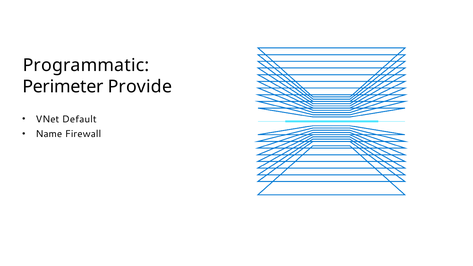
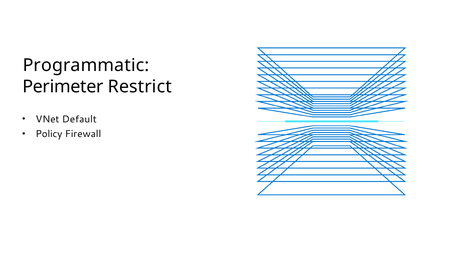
Provide: Provide -> Restrict
Name: Name -> Policy
